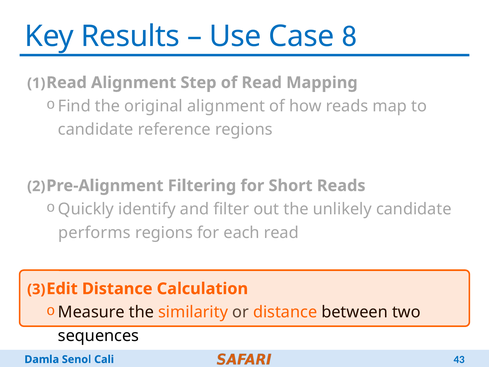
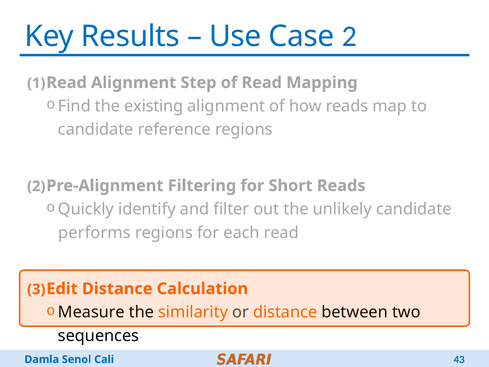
8: 8 -> 2
original: original -> existing
